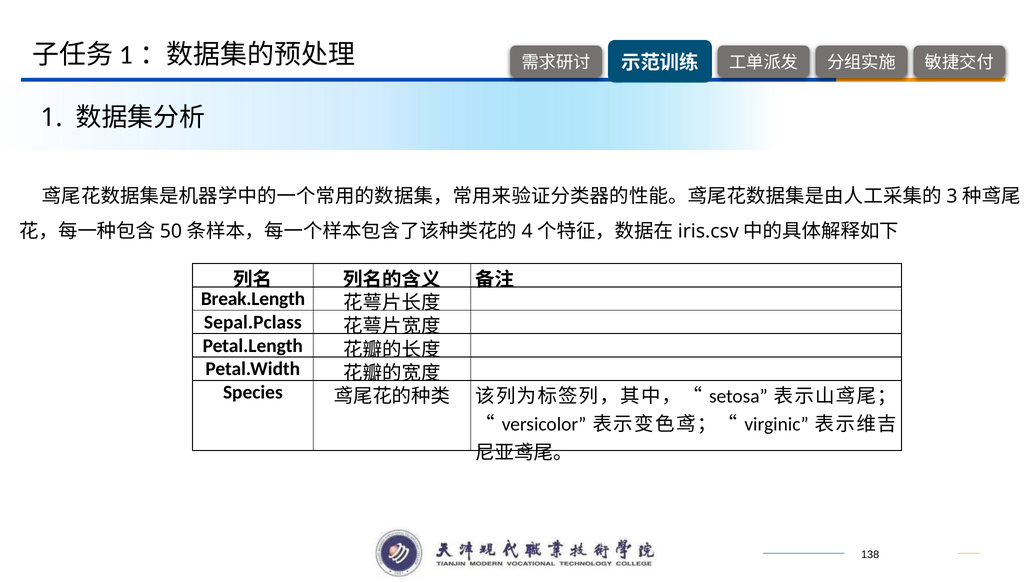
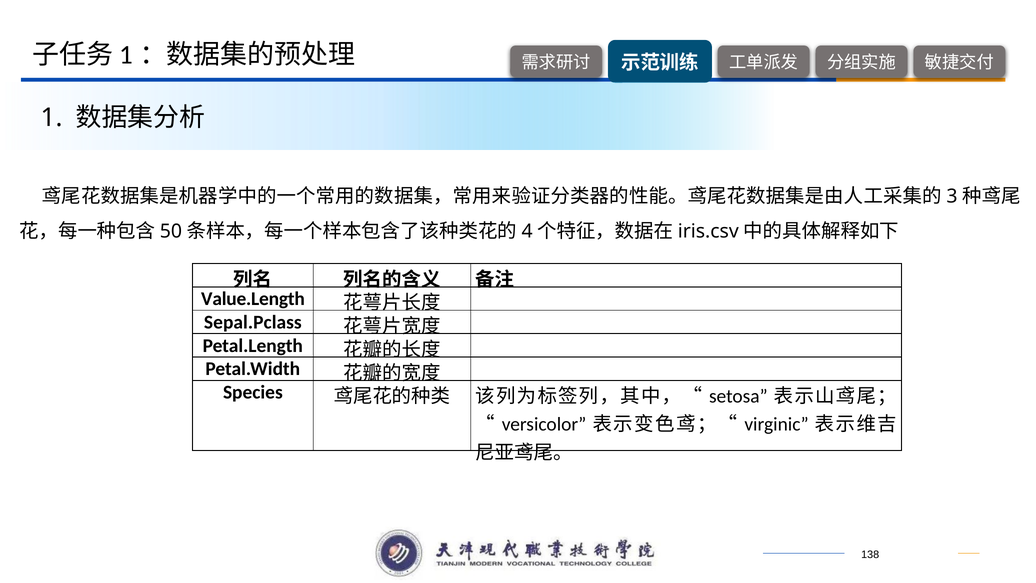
Break.Length: Break.Length -> Value.Length
